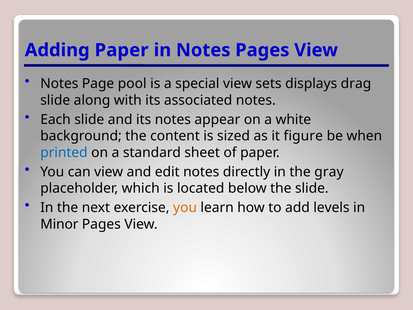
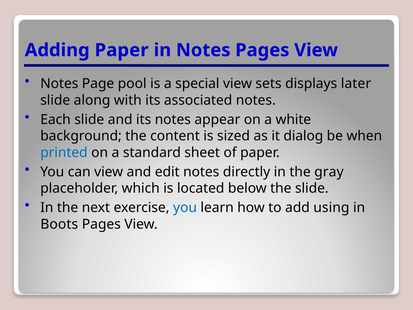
drag: drag -> later
figure: figure -> dialog
you at (185, 207) colour: orange -> blue
levels: levels -> using
Minor: Minor -> Boots
